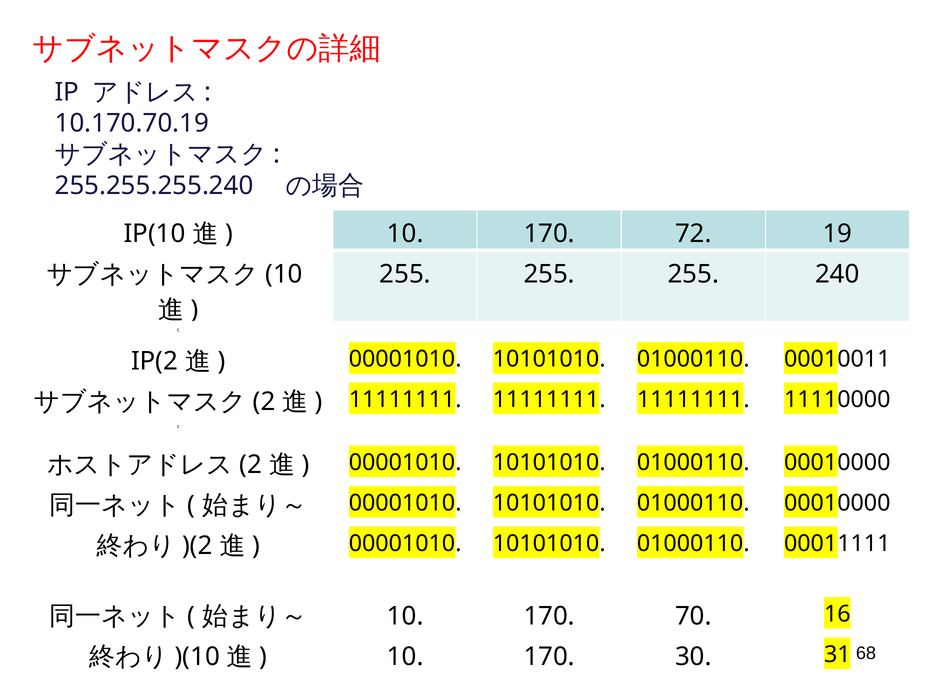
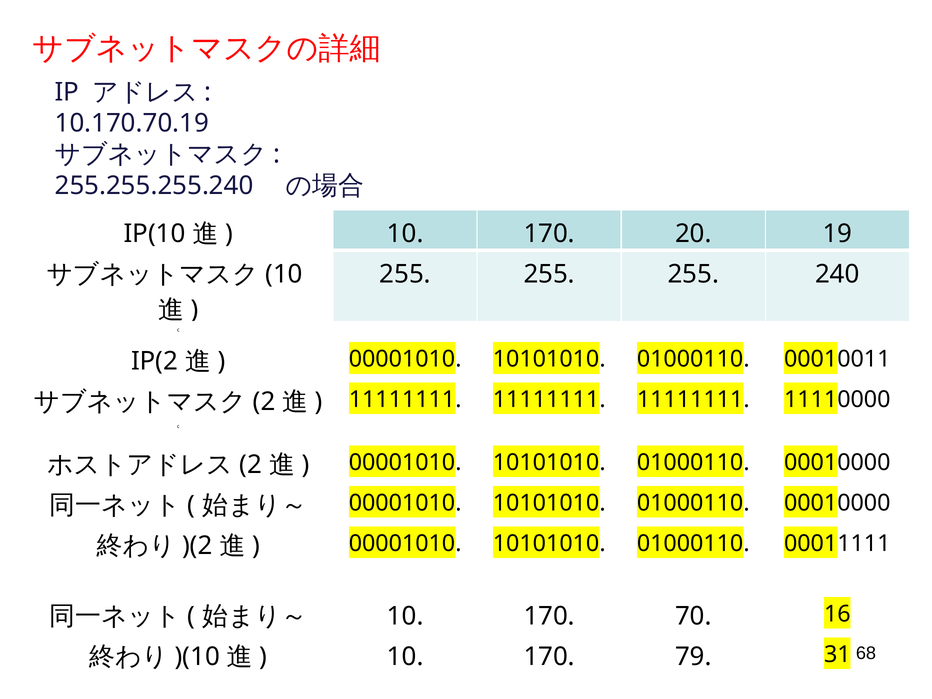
72: 72 -> 20
30: 30 -> 79
